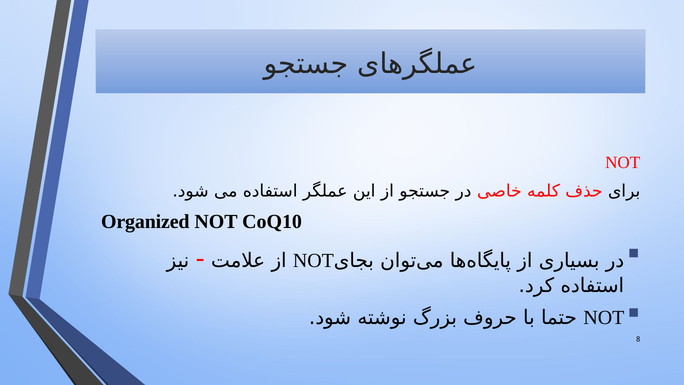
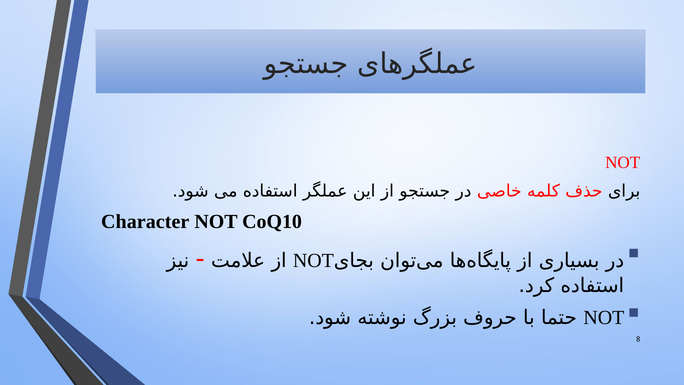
Organized: Organized -> Character
